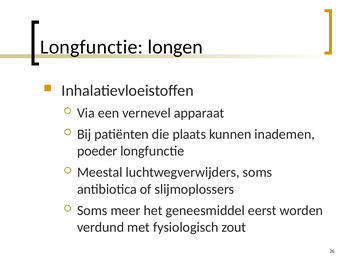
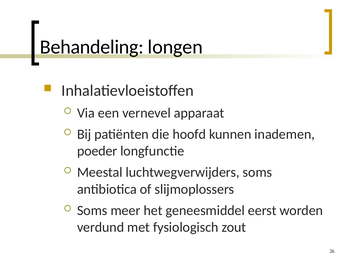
Longfunctie at (92, 47): Longfunctie -> Behandeling
plaats: plaats -> hoofd
